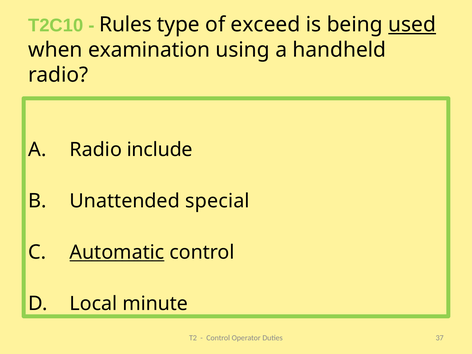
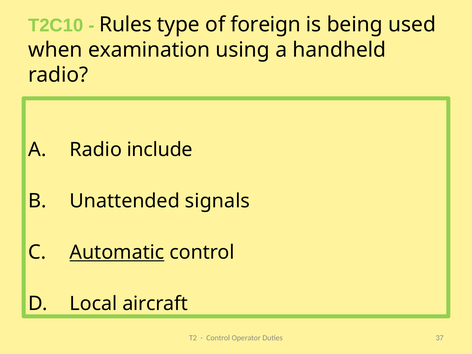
exceed: exceed -> foreign
used underline: present -> none
special: special -> signals
minute: minute -> aircraft
